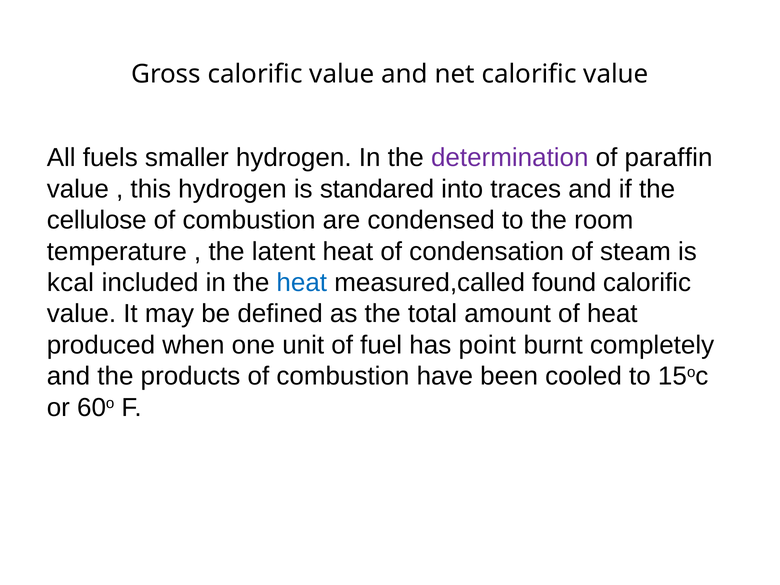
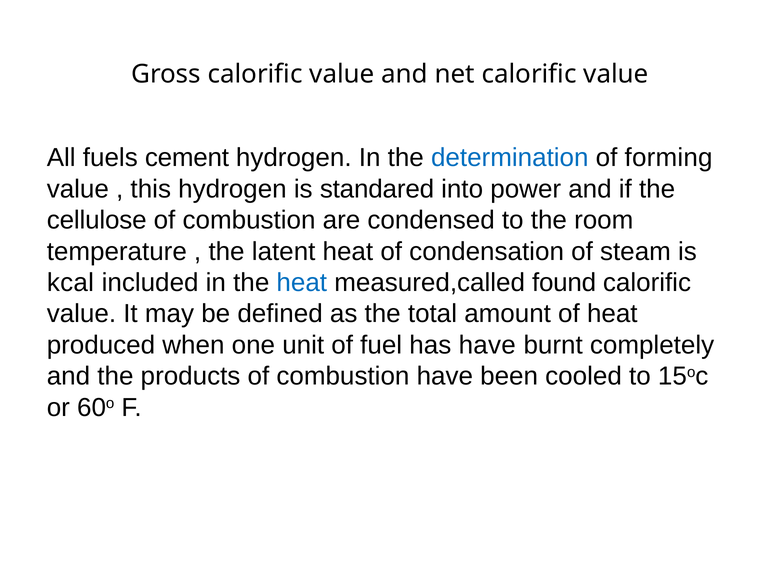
smaller: smaller -> cement
determination colour: purple -> blue
paraffin: paraffin -> forming
traces: traces -> power
has point: point -> have
